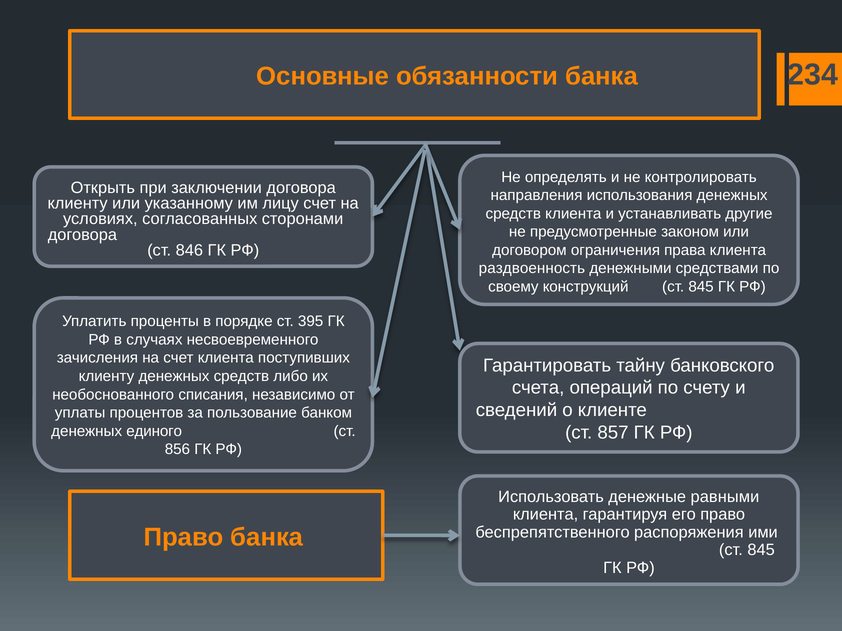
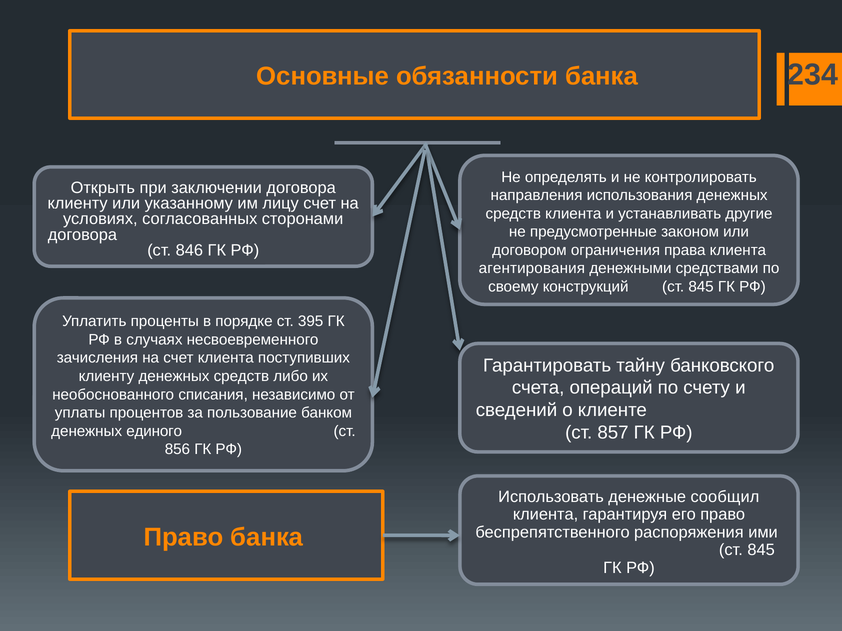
раздвоенность: раздвоенность -> агентирования
равными: равными -> сообщил
